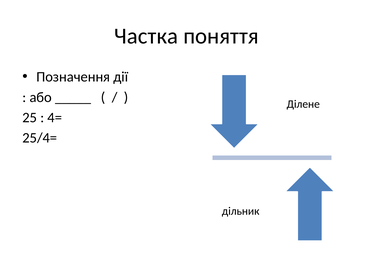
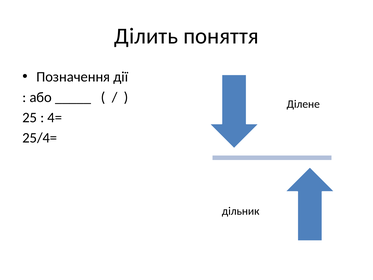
Частка: Частка -> Ділить
